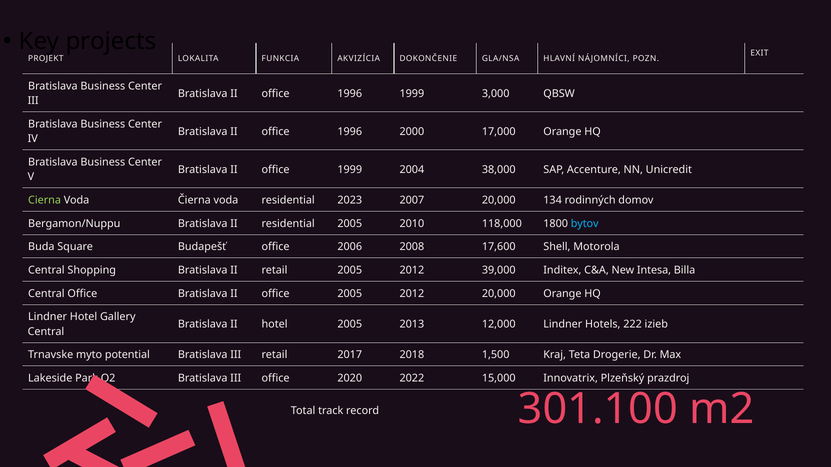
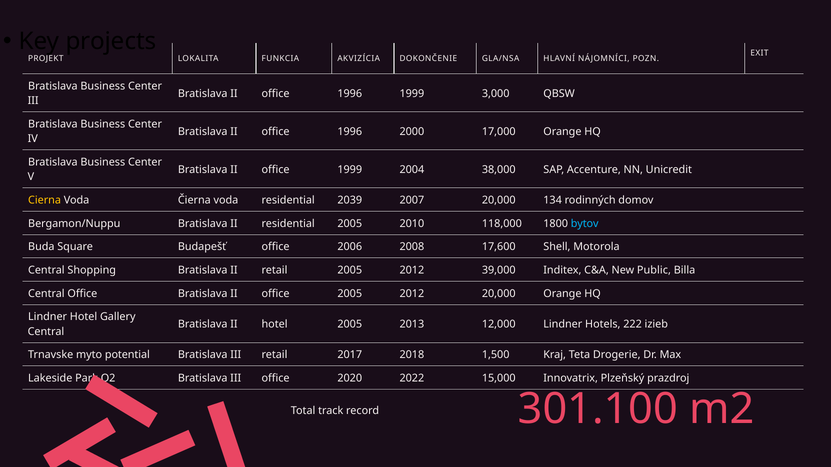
Cierna colour: light green -> yellow
2023: 2023 -> 2039
Intesa: Intesa -> Public
